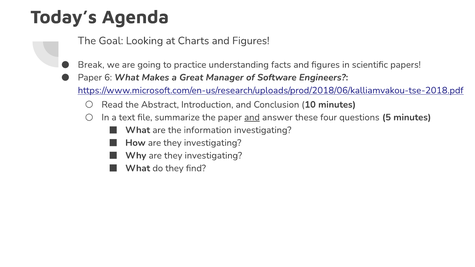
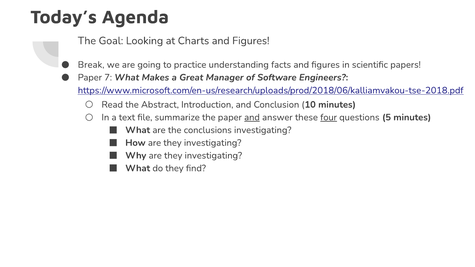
6: 6 -> 7
four underline: none -> present
information: information -> conclusions
